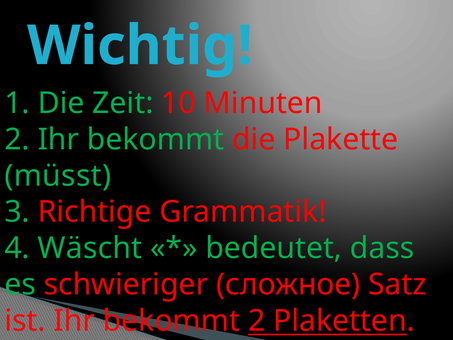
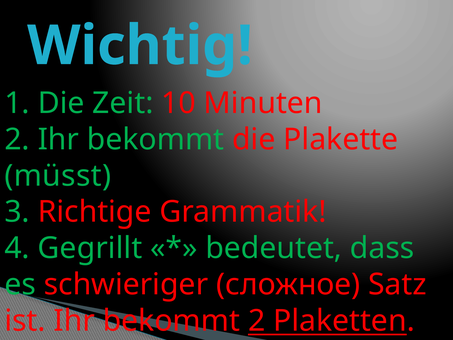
Wäscht: Wäscht -> Gegrillt
